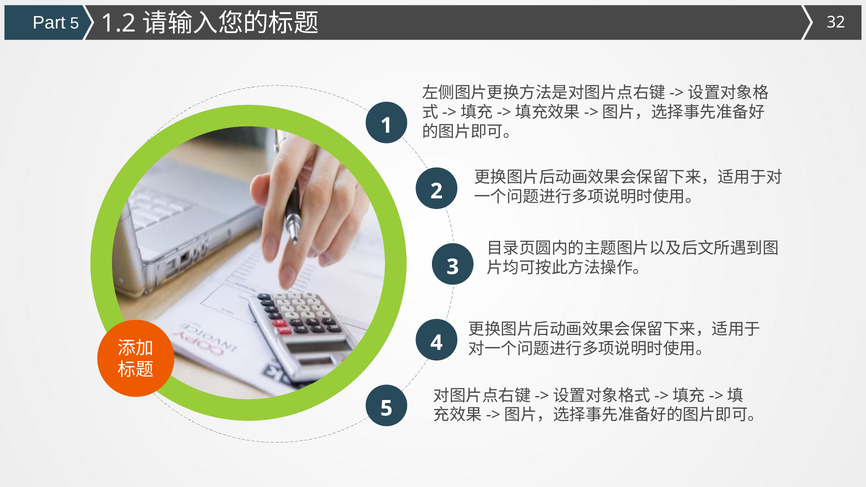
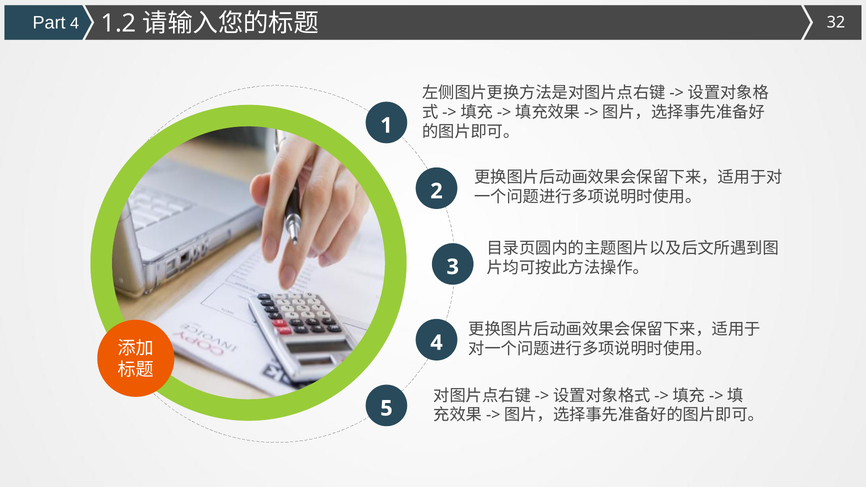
Part 5: 5 -> 4
